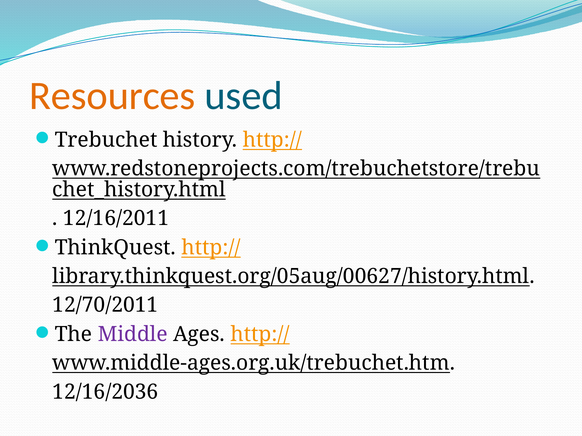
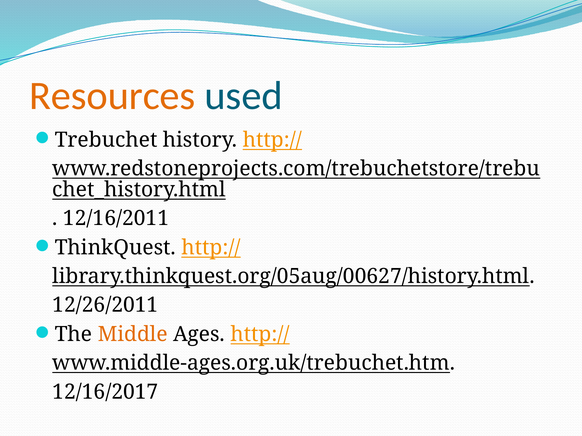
12/70/2011: 12/70/2011 -> 12/26/2011
Middle colour: purple -> orange
12/16/2036: 12/16/2036 -> 12/16/2017
